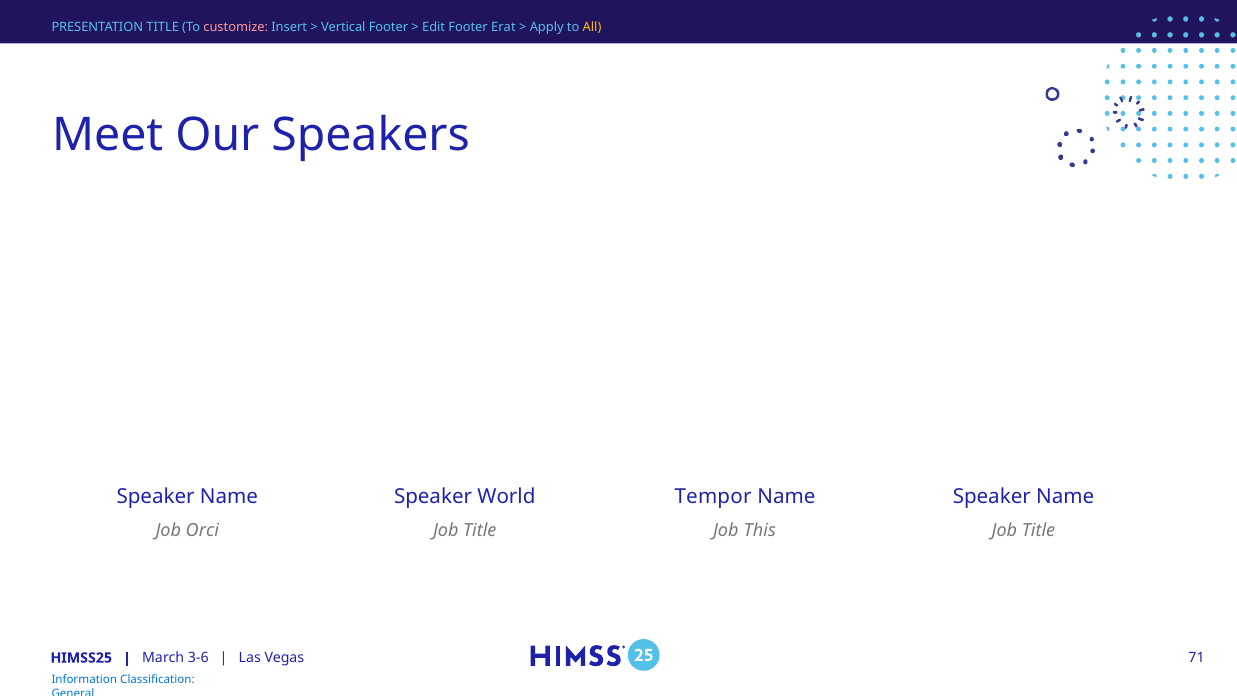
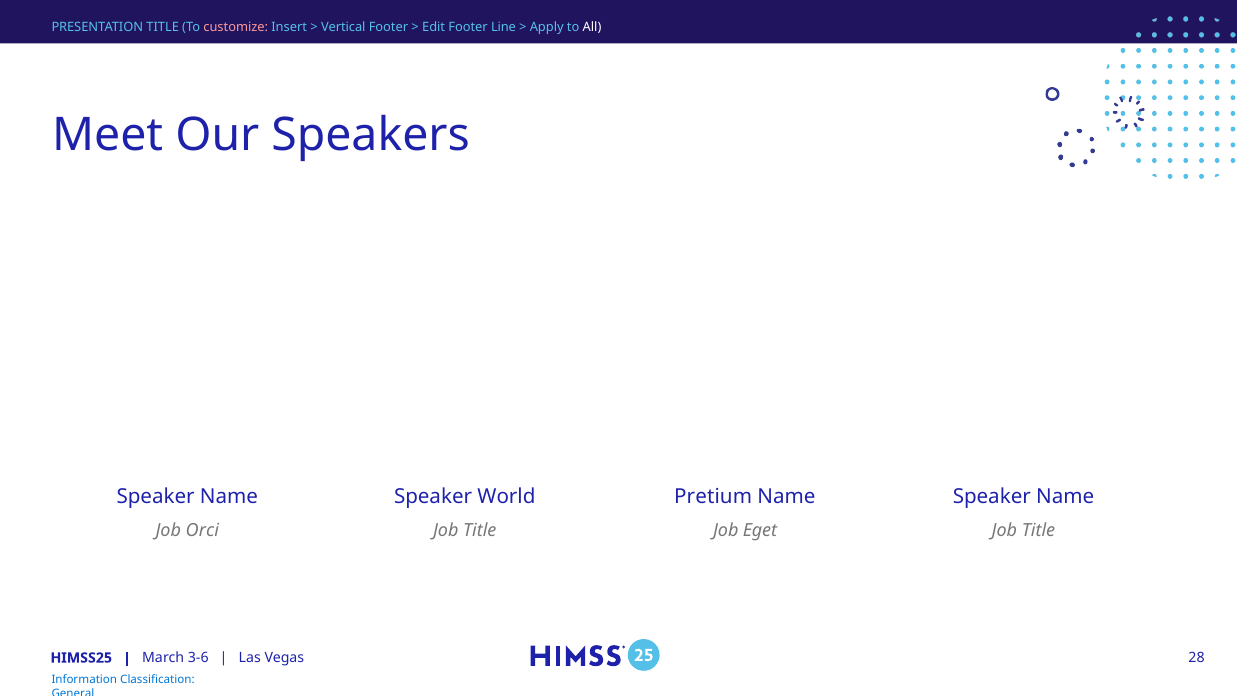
Erat: Erat -> Line
All colour: yellow -> white
Tempor: Tempor -> Pretium
This: This -> Eget
71: 71 -> 28
